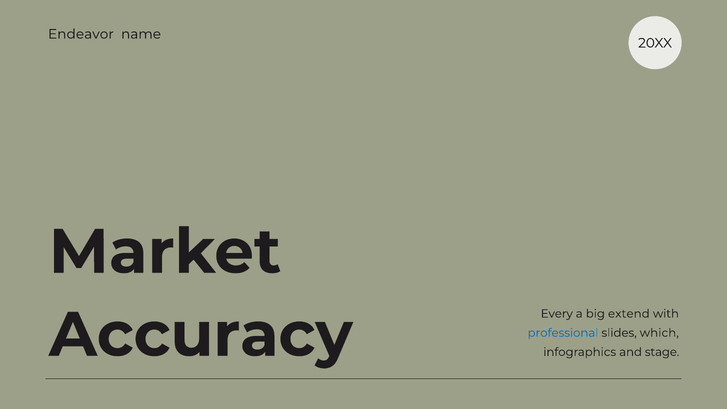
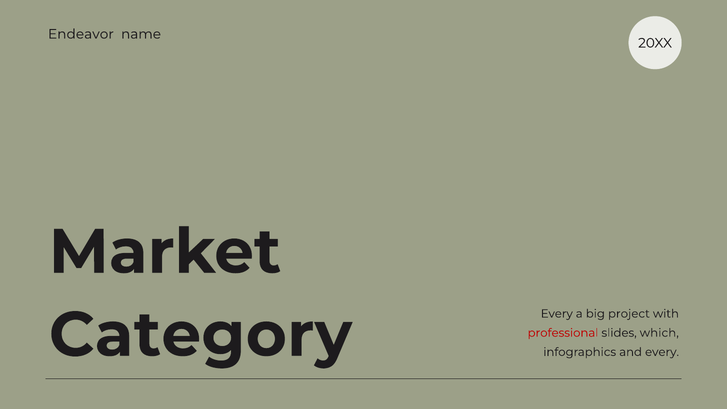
extend: extend -> project
Accuracy: Accuracy -> Category
professional colour: blue -> red
and stage: stage -> every
